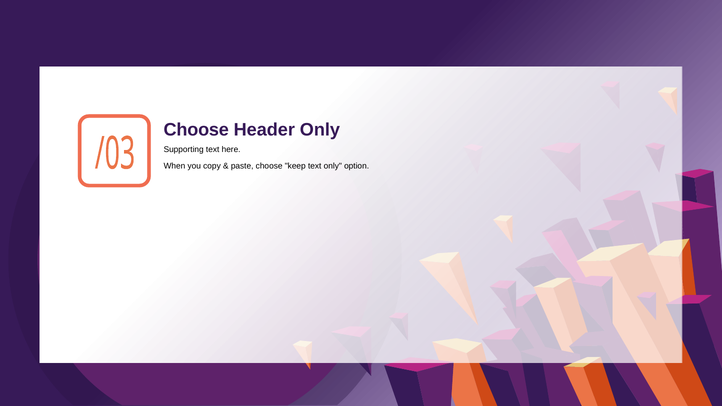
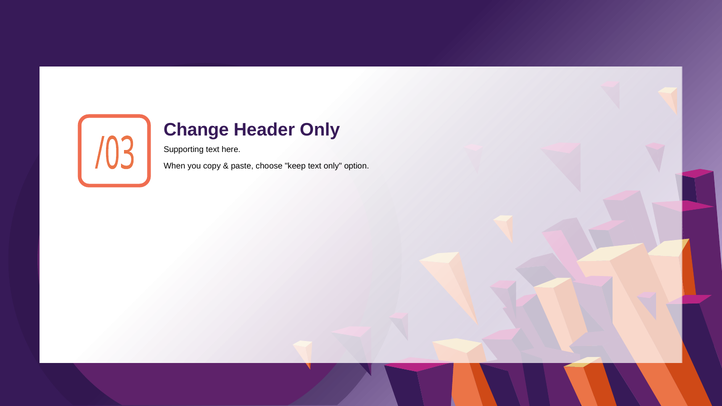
Choose at (196, 130): Choose -> Change
